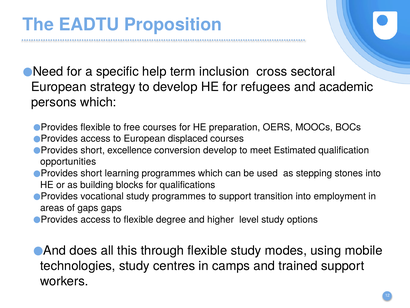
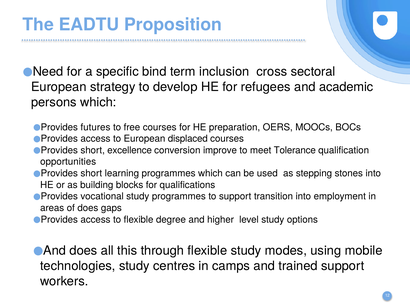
help: help -> bind
flexible at (95, 127): flexible -> futures
conversion develop: develop -> improve
Estimated: Estimated -> Tolerance
of gaps: gaps -> does
